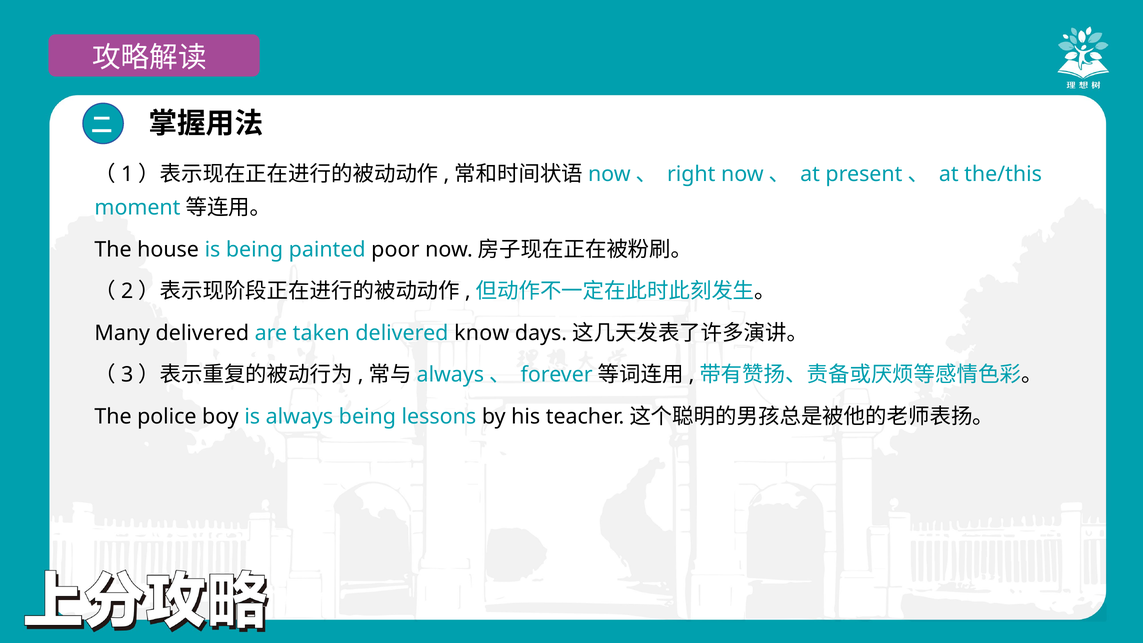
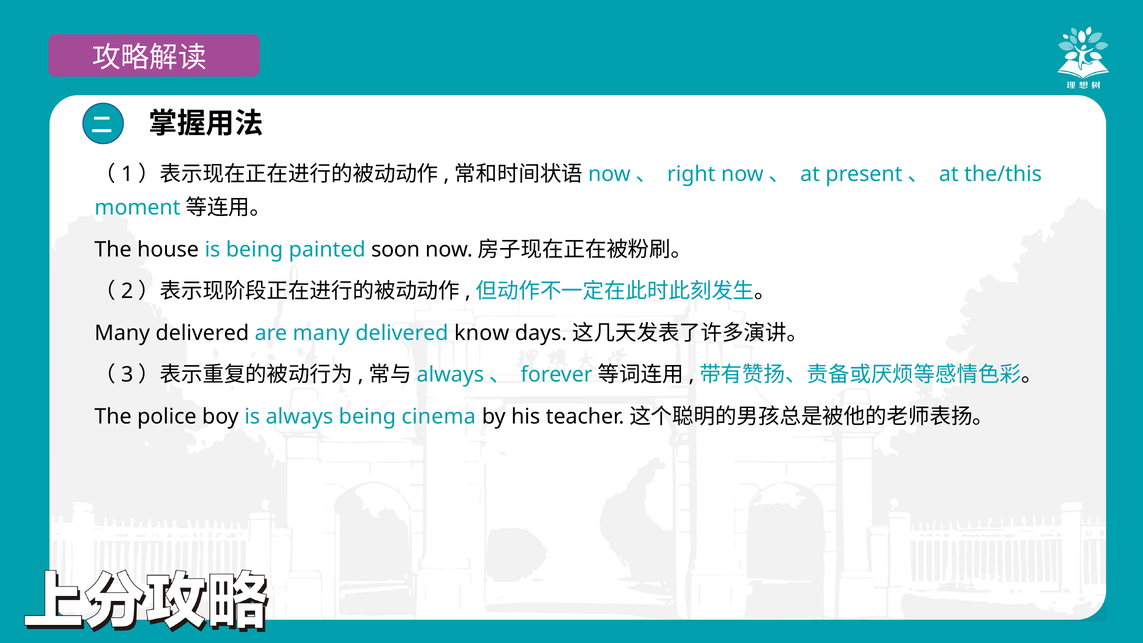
poor: poor -> soon
are taken: taken -> many
lessons: lessons -> cinema
